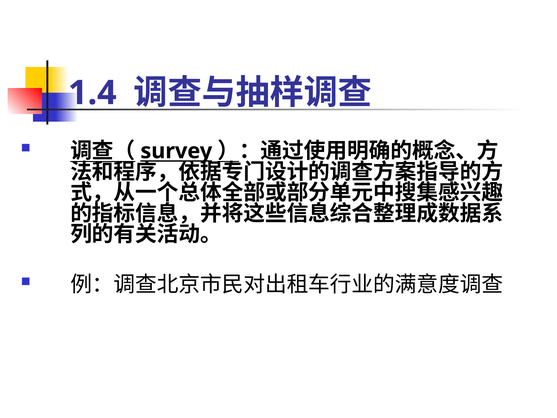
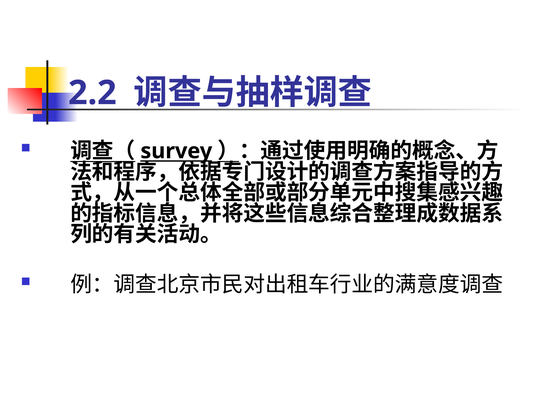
1.4: 1.4 -> 2.2
